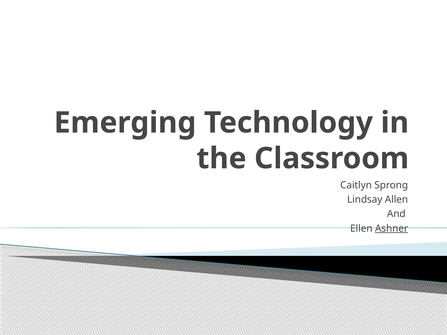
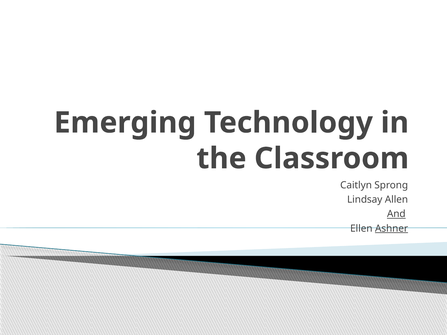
And underline: none -> present
